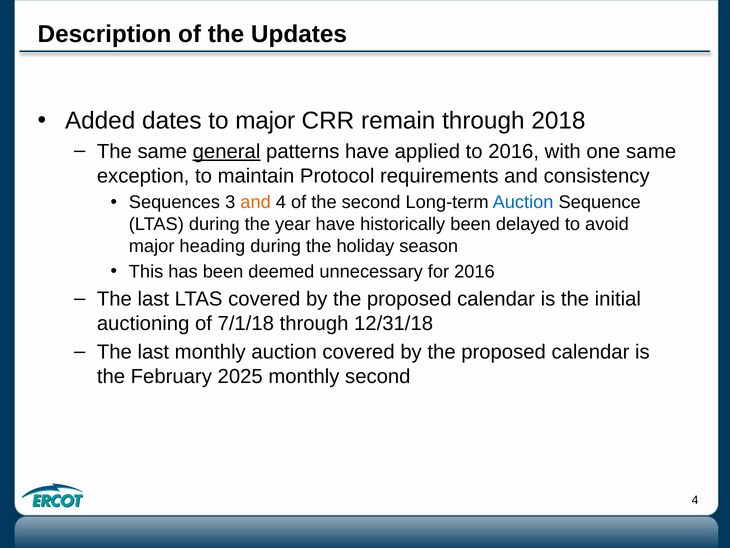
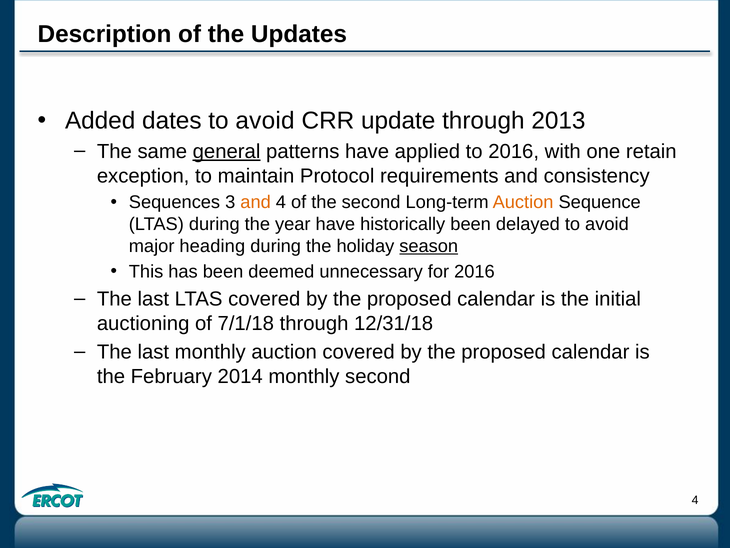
dates to major: major -> avoid
remain: remain -> update
2018: 2018 -> 2013
one same: same -> retain
Auction at (523, 202) colour: blue -> orange
season underline: none -> present
2025: 2025 -> 2014
